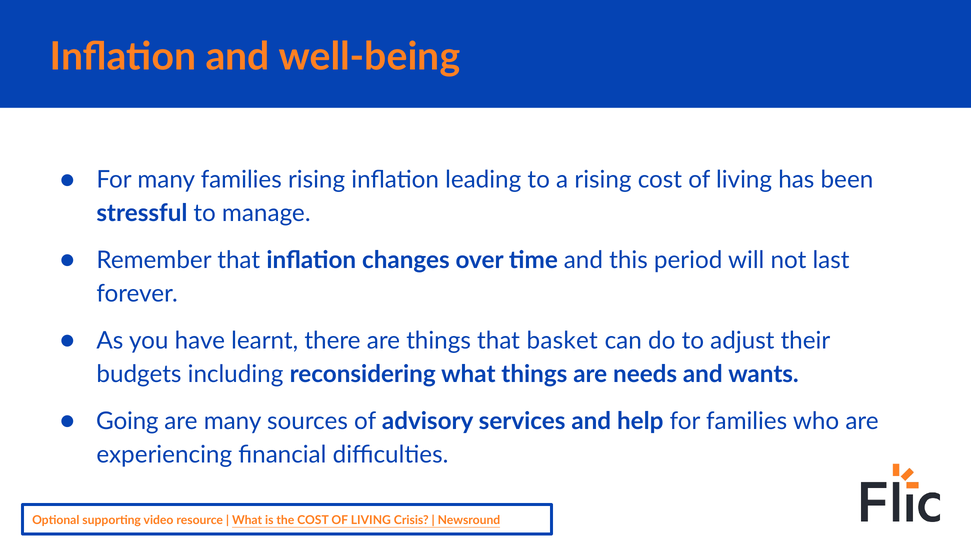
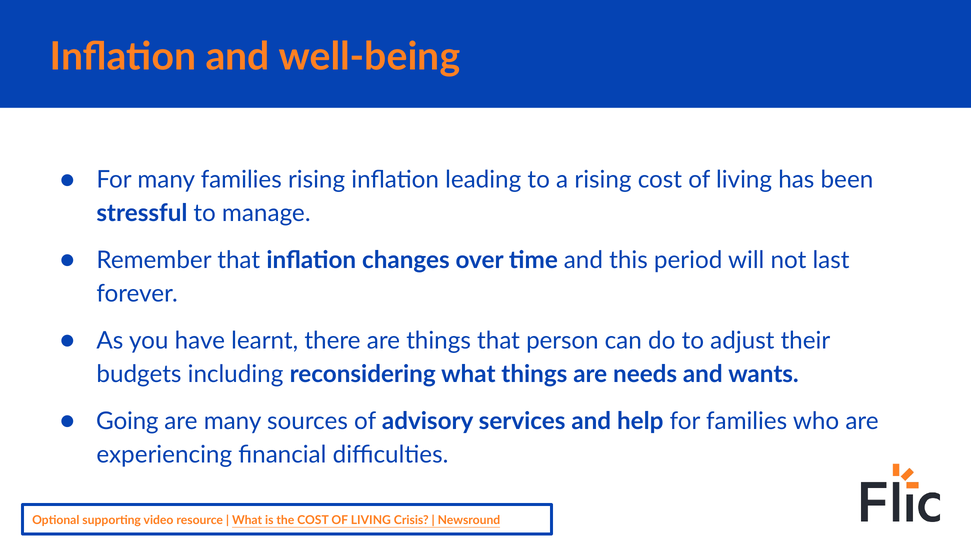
basket: basket -> person
